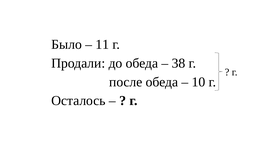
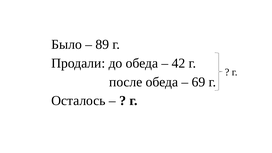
11: 11 -> 89
38: 38 -> 42
10: 10 -> 69
